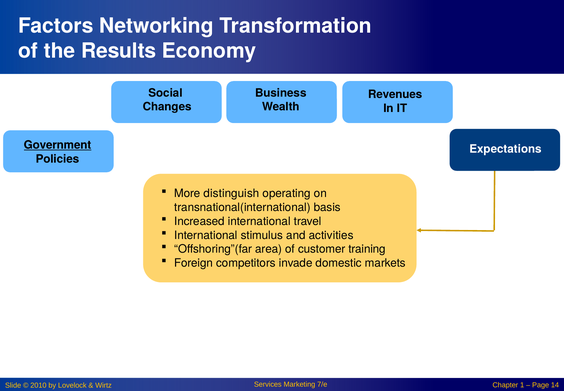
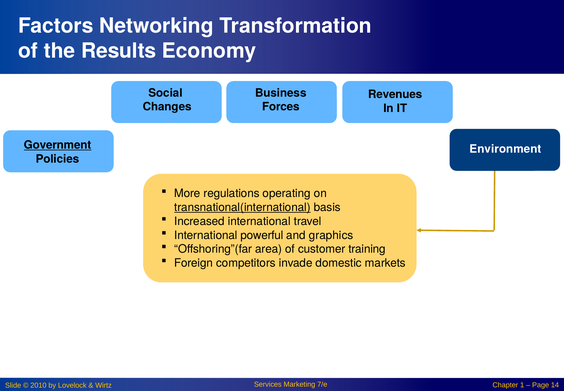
Wealth: Wealth -> Forces
Expectations: Expectations -> Environment
distinguish: distinguish -> regulations
transnational(international underline: none -> present
stimulus: stimulus -> powerful
activities: activities -> graphics
